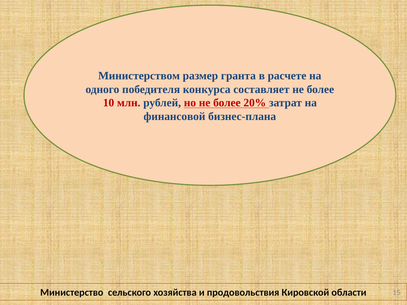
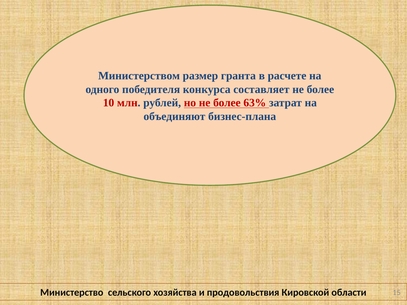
20%: 20% -> 63%
финансовой: финансовой -> объединяют
